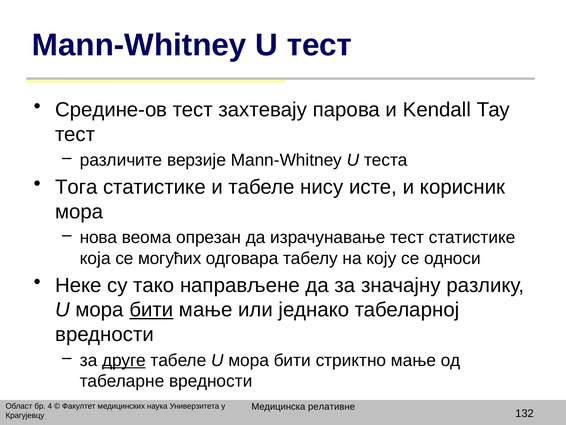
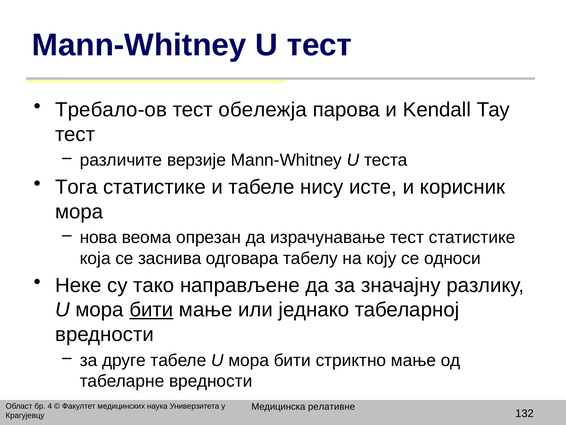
Средине-ов: Средине-ов -> Требало-ов
захтевају: захтевају -> обележја
могућих: могућих -> заснива
друге underline: present -> none
